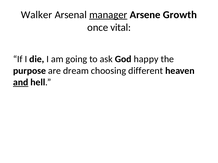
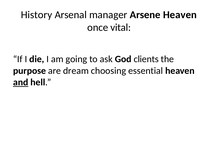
Walker: Walker -> History
manager underline: present -> none
Arsene Growth: Growth -> Heaven
happy: happy -> clients
different: different -> essential
